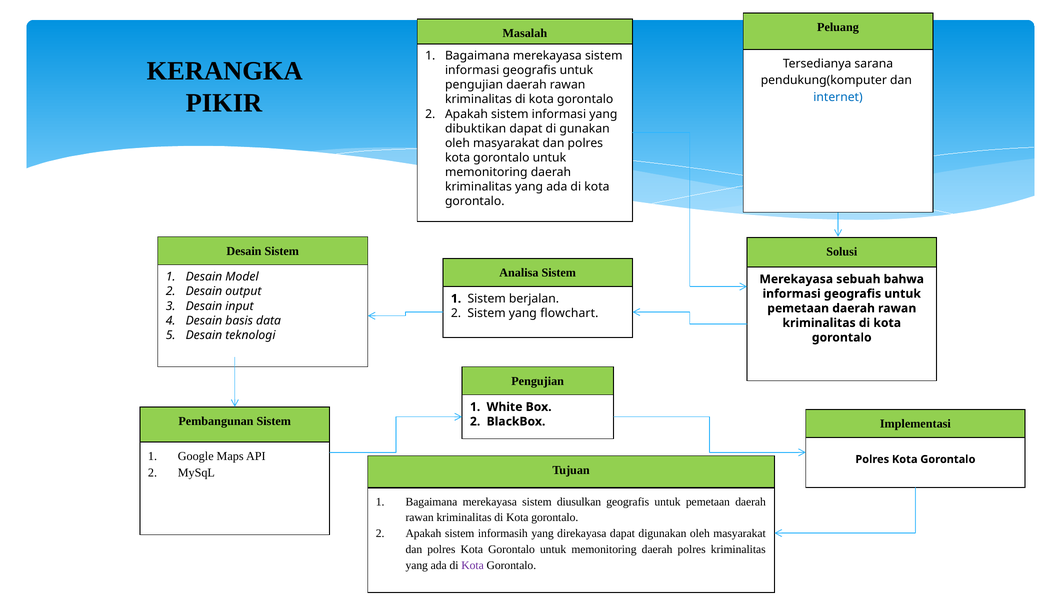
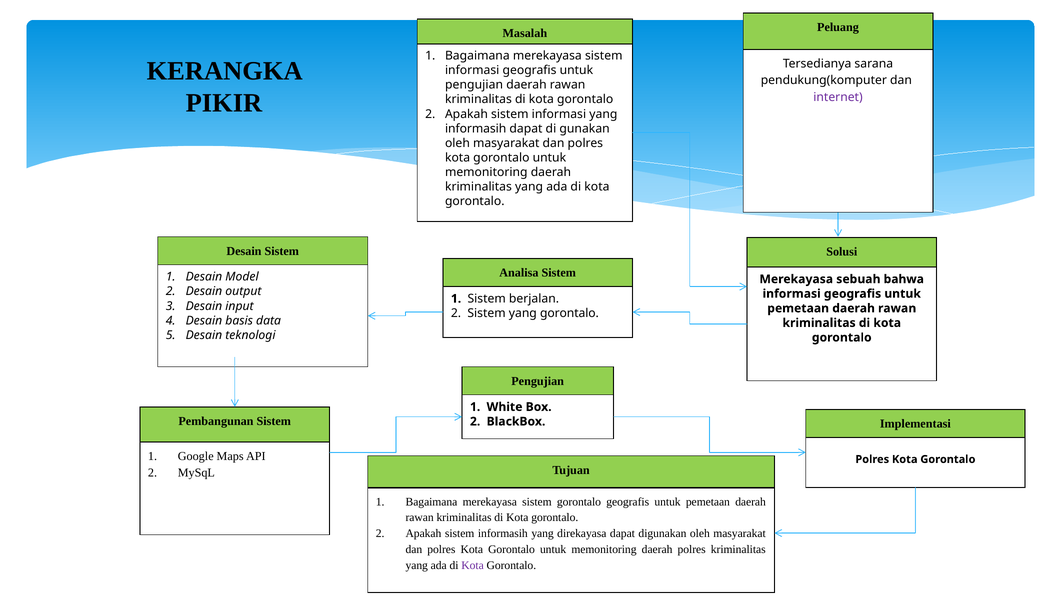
internet colour: blue -> purple
dibuktikan at (476, 129): dibuktikan -> informasih
yang flowchart: flowchart -> gorontalo
sistem diusulkan: diusulkan -> gorontalo
